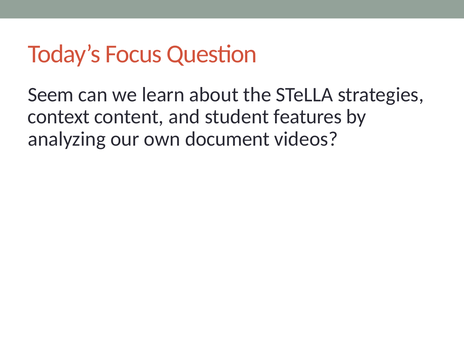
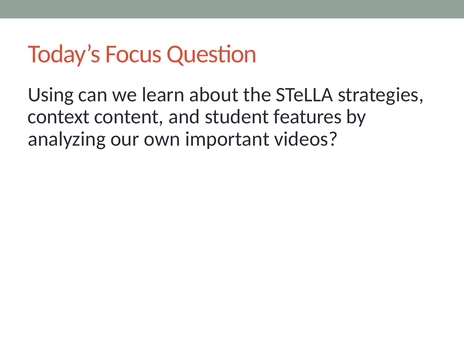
Seem: Seem -> Using
document: document -> important
